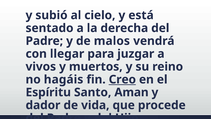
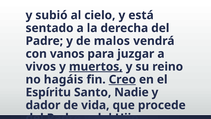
llegar: llegar -> vanos
muertos underline: none -> present
Aman: Aman -> Nadie
